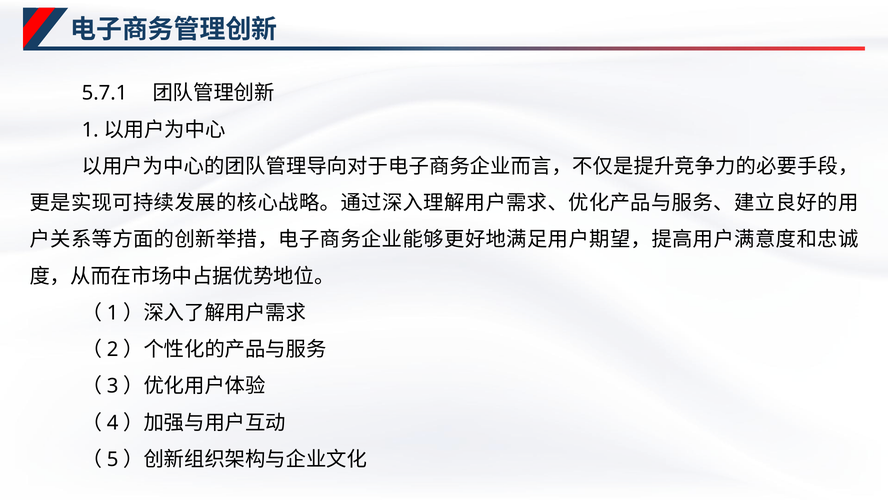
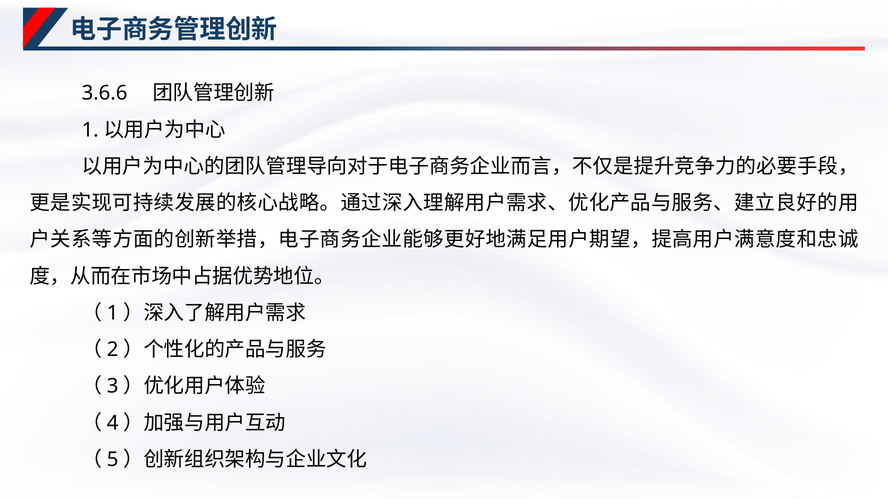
5.7.1: 5.7.1 -> 3.6.6
